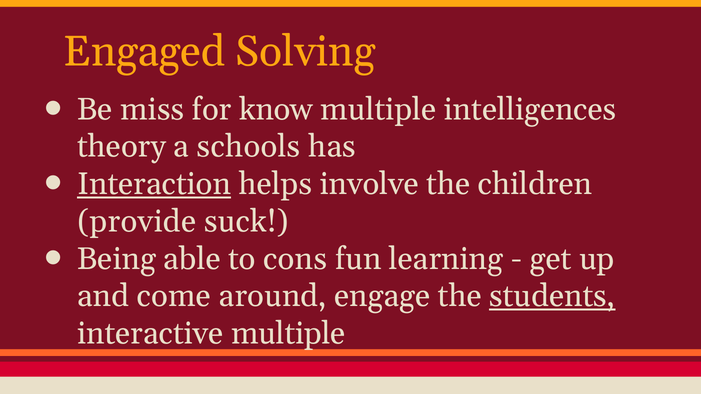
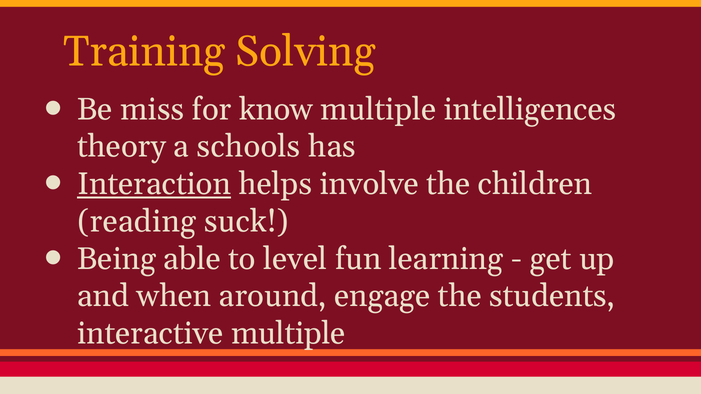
Engaged: Engaged -> Training
provide: provide -> reading
cons: cons -> level
come: come -> when
students underline: present -> none
